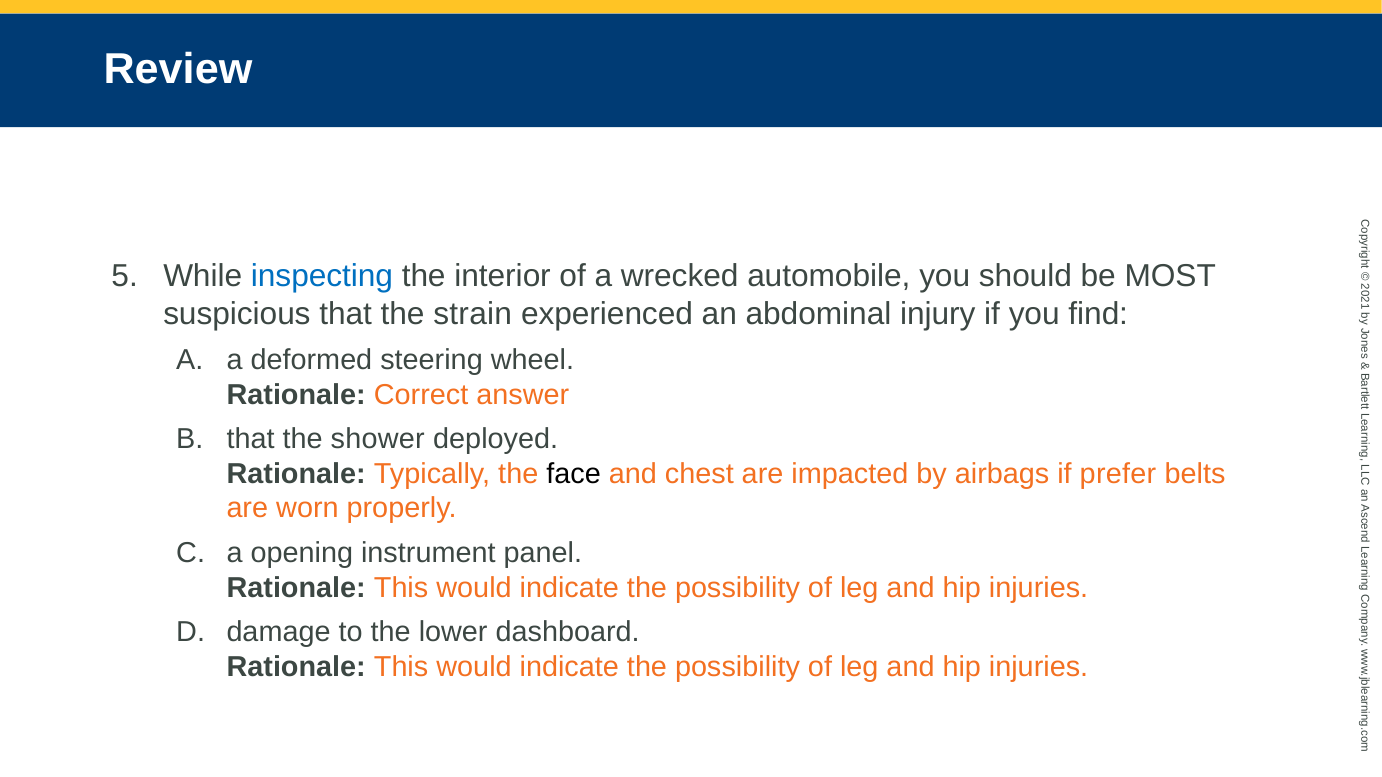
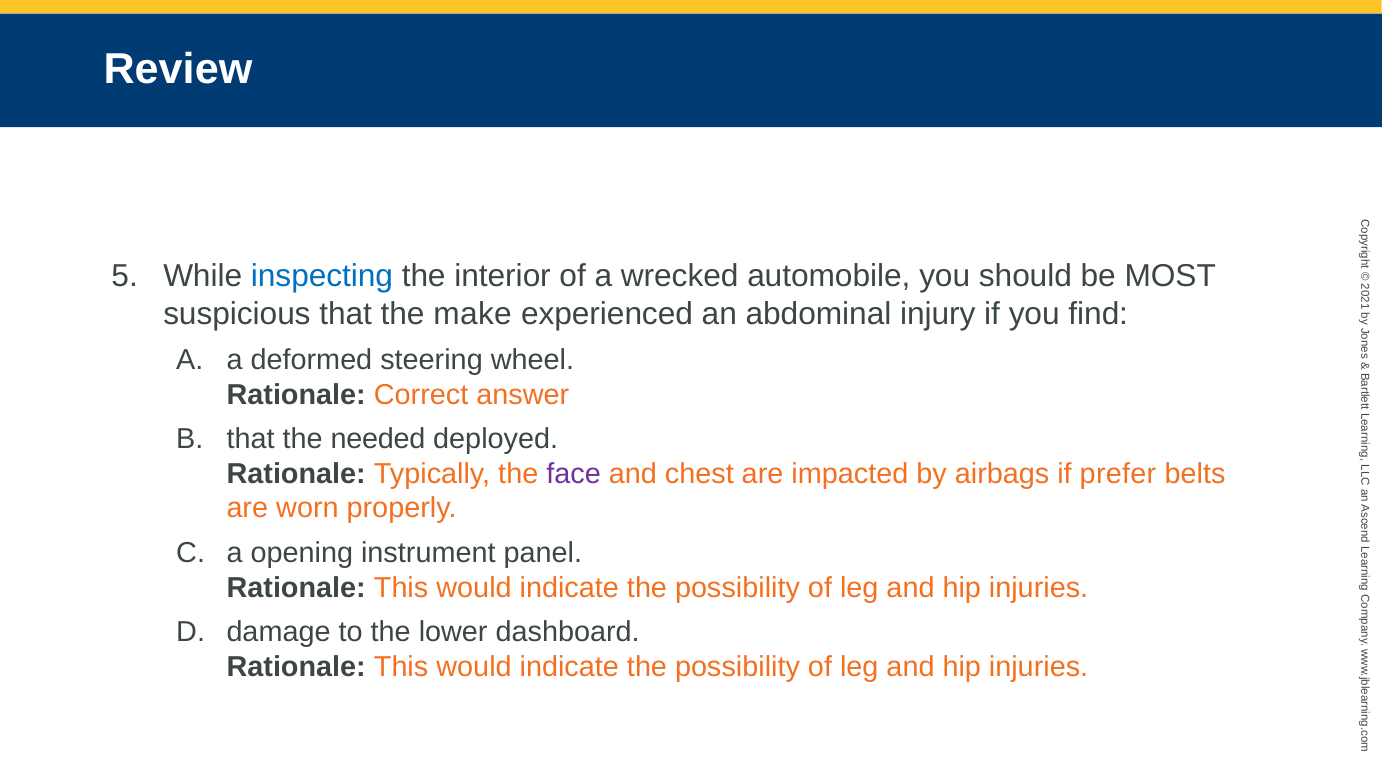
strain: strain -> make
shower: shower -> needed
face colour: black -> purple
